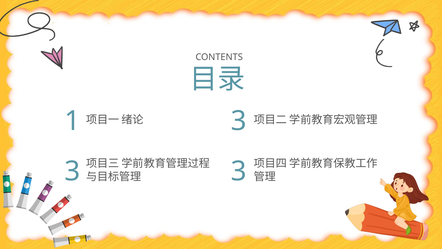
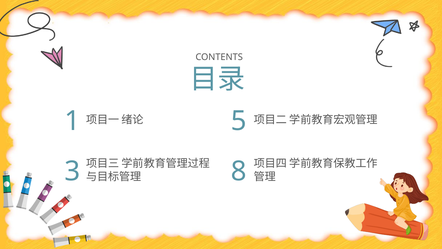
1 3: 3 -> 5
3 at (239, 171): 3 -> 8
